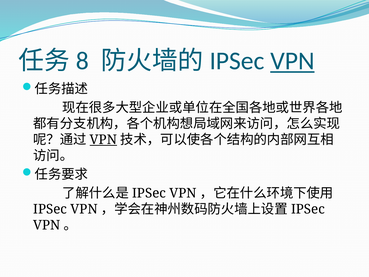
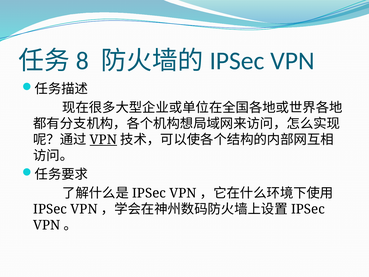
VPN at (292, 61) underline: present -> none
